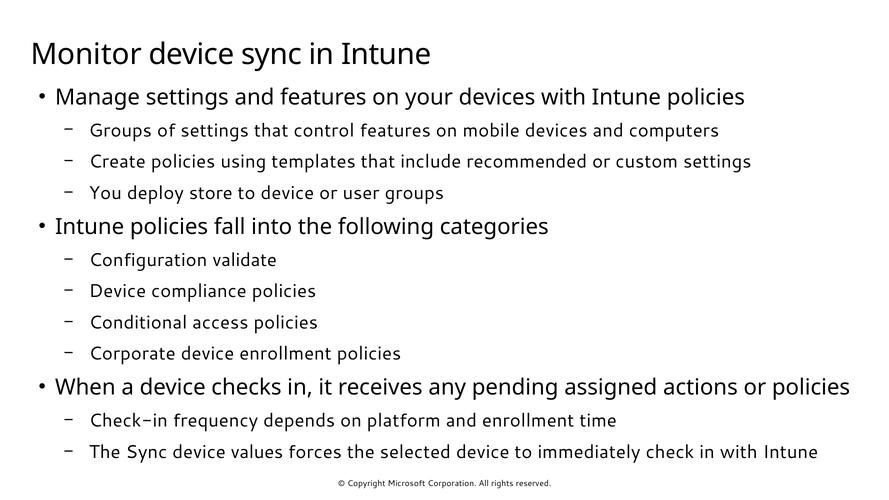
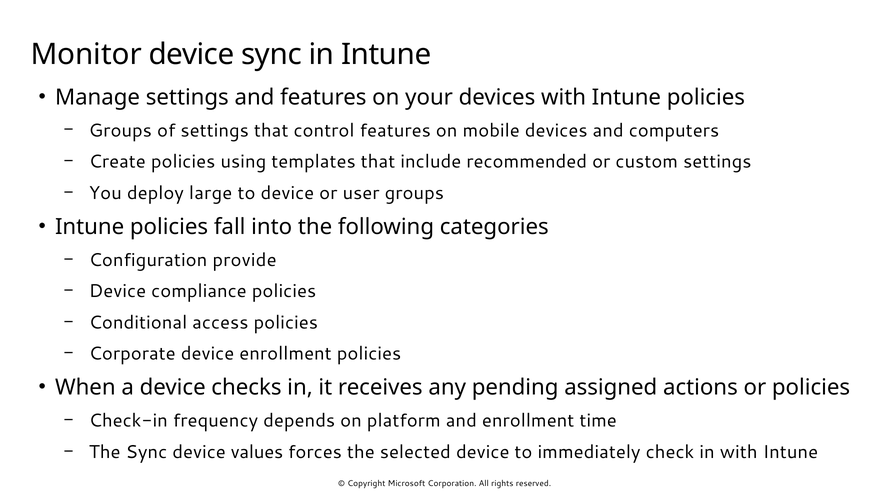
store: store -> large
validate: validate -> provide
